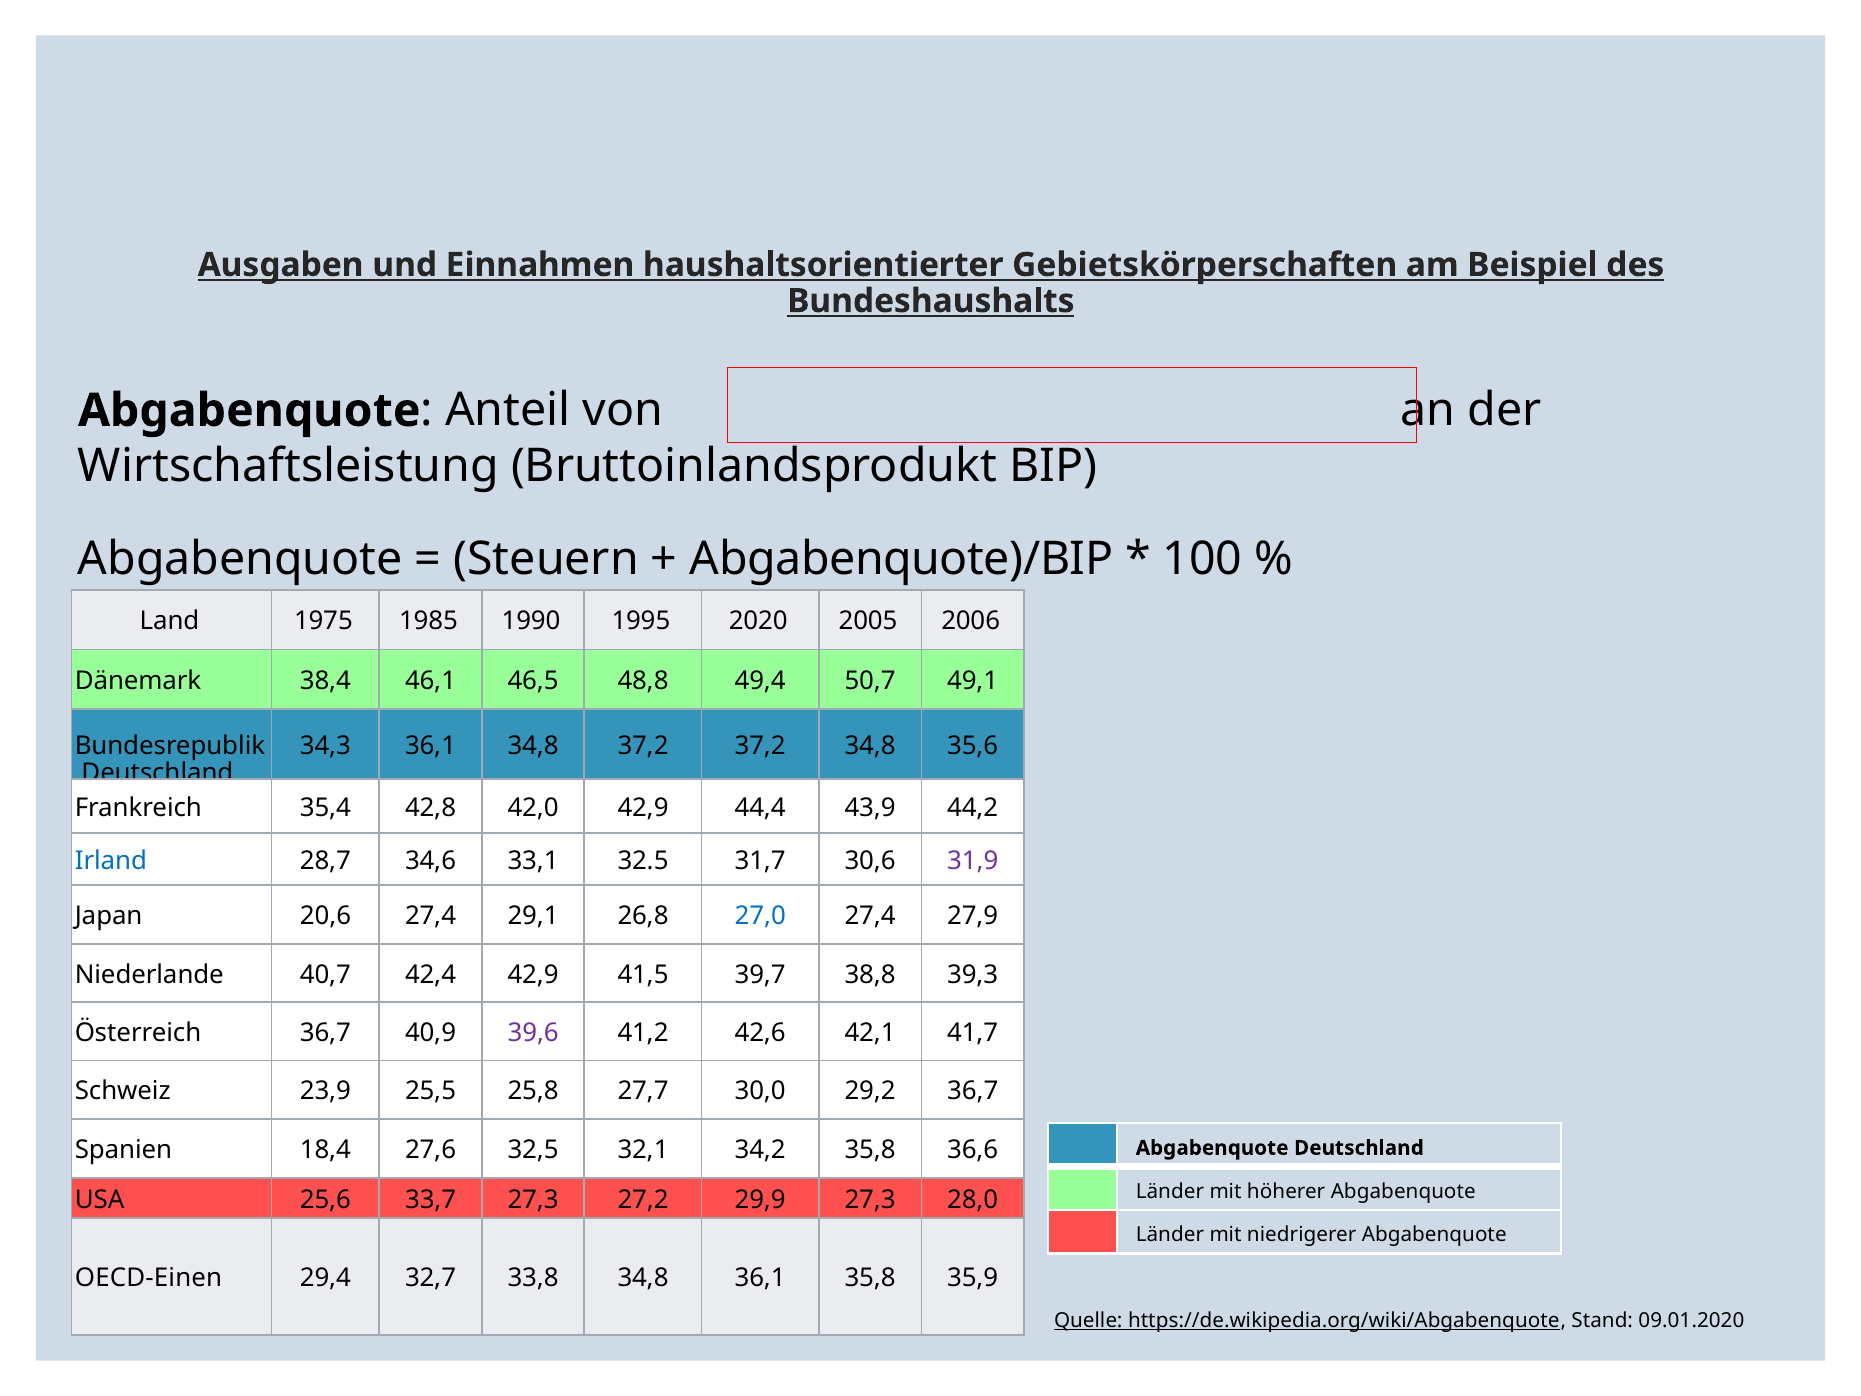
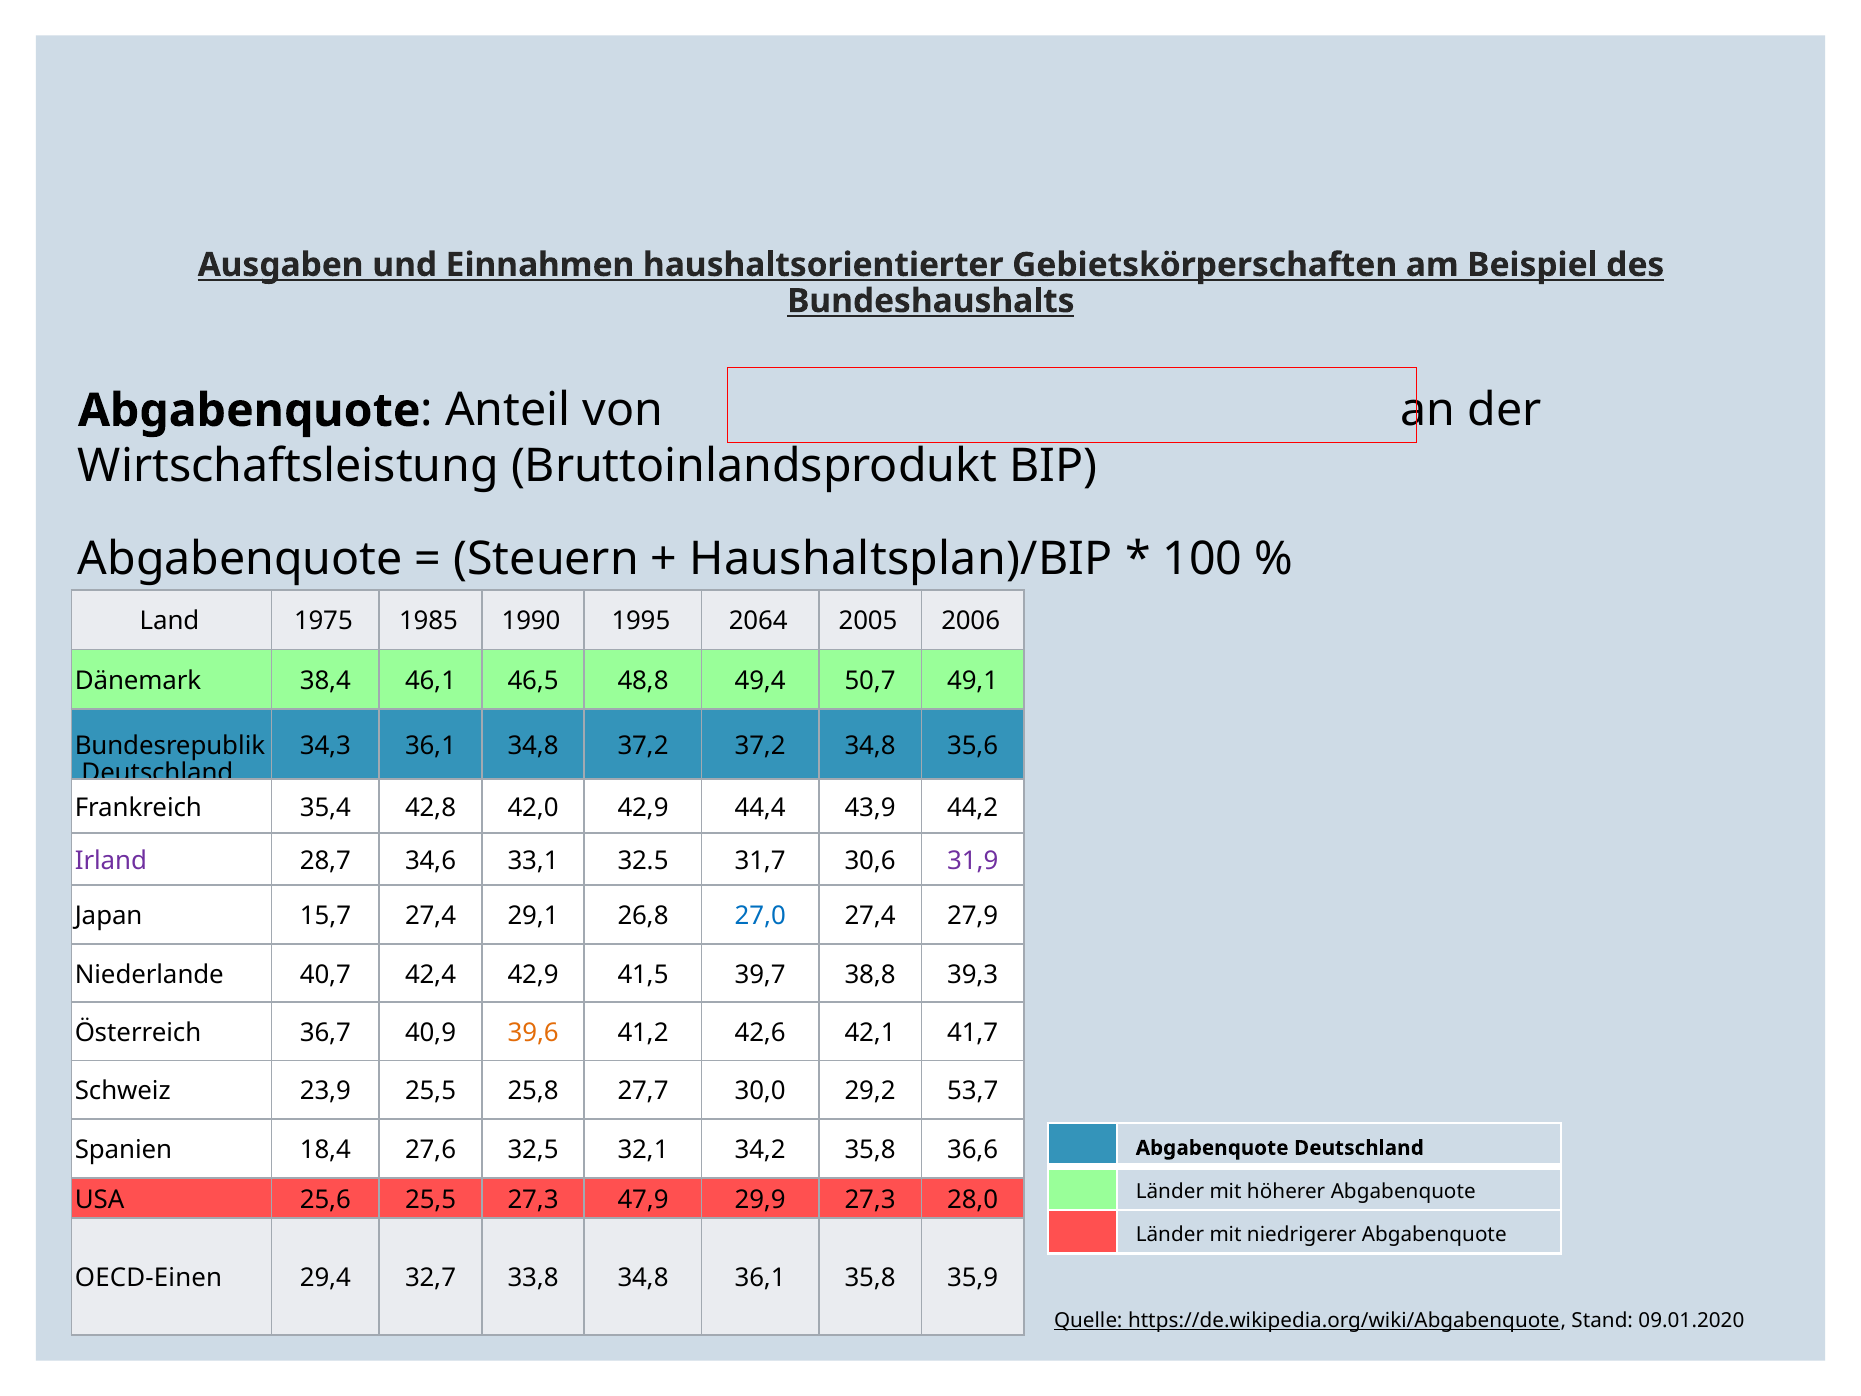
Abgabenquote)/BIP: Abgabenquote)/BIP -> Haushaltsplan)/BIP
2020: 2020 -> 2064
Irland colour: blue -> purple
20,6: 20,6 -> 15,7
39,6 colour: purple -> orange
29,2 36,7: 36,7 -> 53,7
25,6 33,7: 33,7 -> 25,5
27,2: 27,2 -> 47,9
